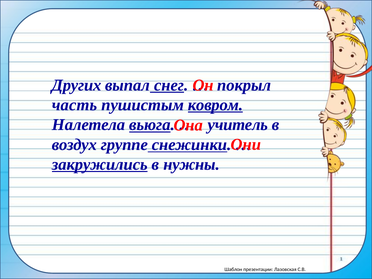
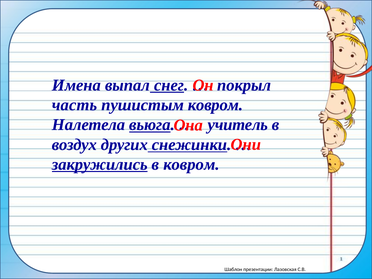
Других: Других -> Имена
ковром at (215, 105) underline: present -> none
группе: группе -> других
в нужны: нужны -> ковром
